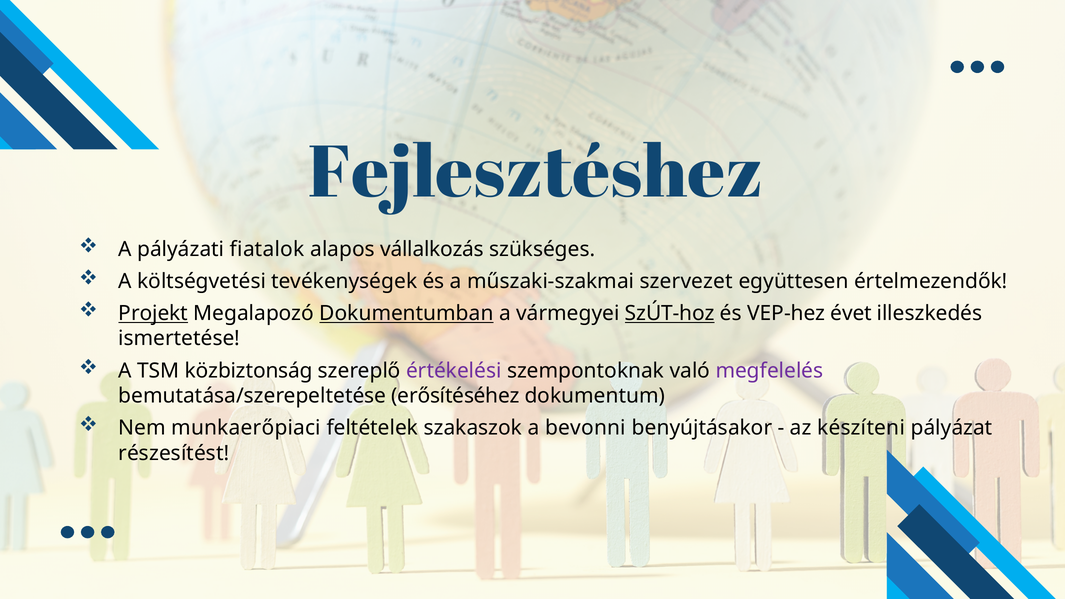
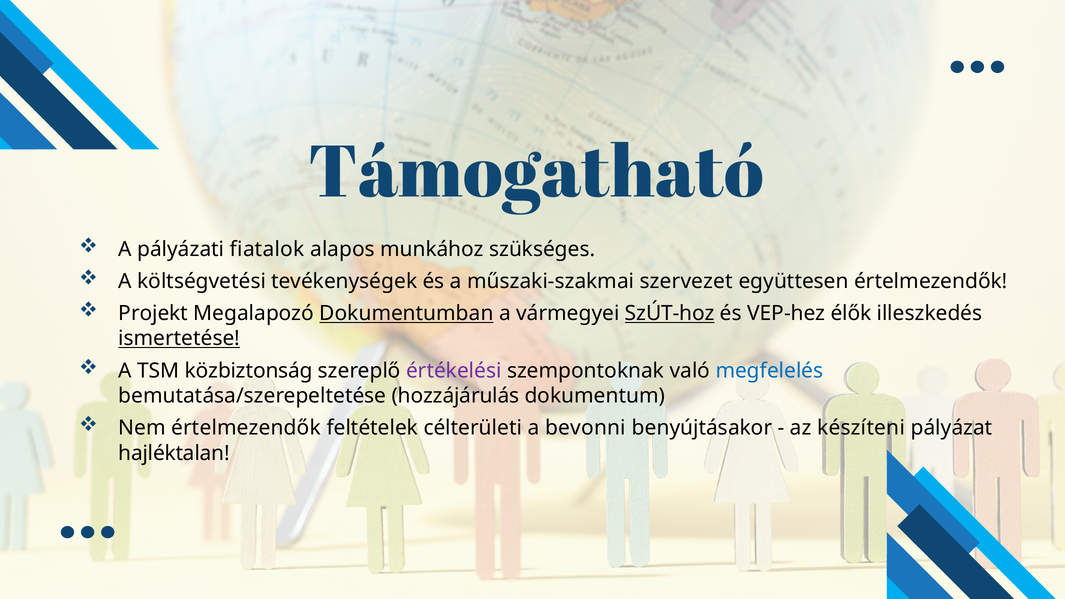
Fejlesztéshez: Fejlesztéshez -> Támogatható
vállalkozás: vállalkozás -> munkához
Projekt underline: present -> none
évet: évet -> élők
ismertetése underline: none -> present
megfelelés colour: purple -> blue
erősítéséhez: erősítéséhez -> hozzájárulás
Nem munkaerőpiaci: munkaerőpiaci -> értelmezendők
szakaszok: szakaszok -> célterületi
részesítést: részesítést -> hajléktalan
